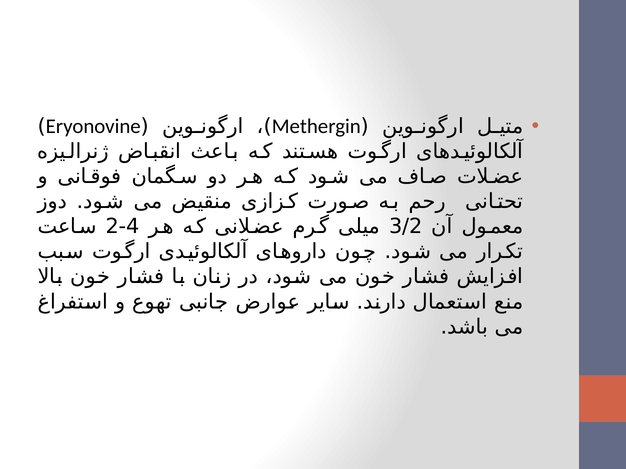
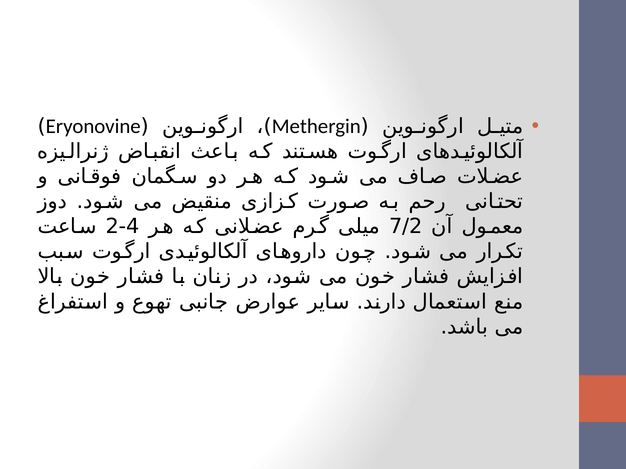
3/2: 3/2 -> 7/2
